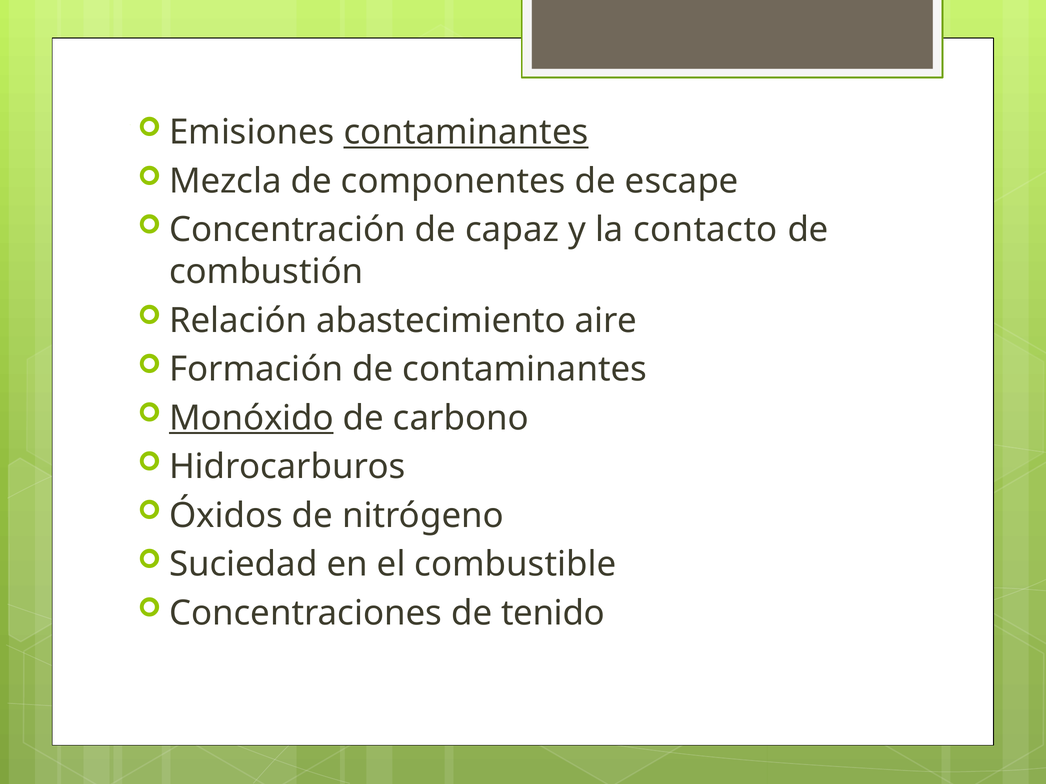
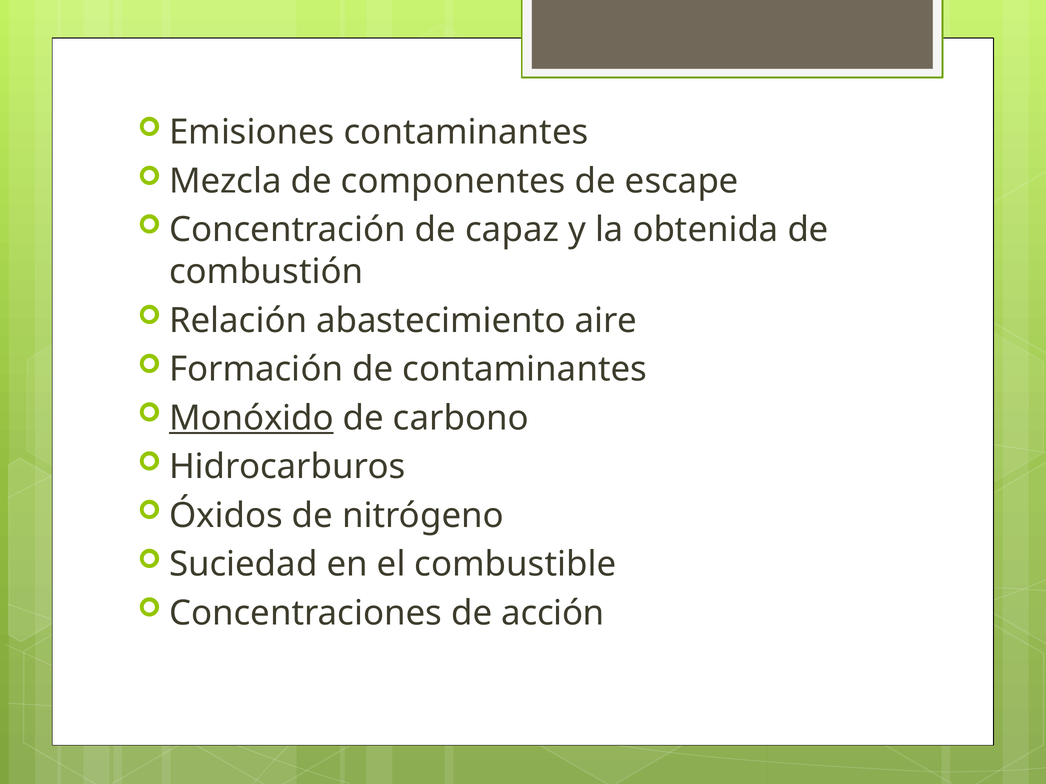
contaminantes at (466, 133) underline: present -> none
contacto: contacto -> obtenida
tenido: tenido -> acción
